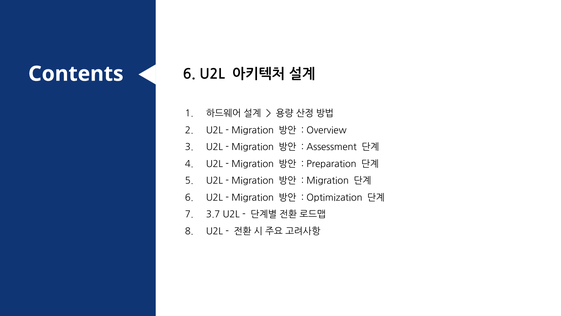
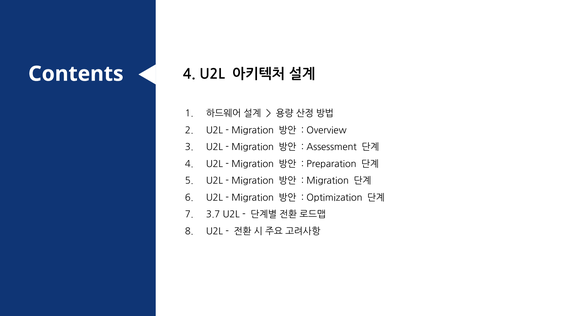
6 at (189, 74): 6 -> 4
